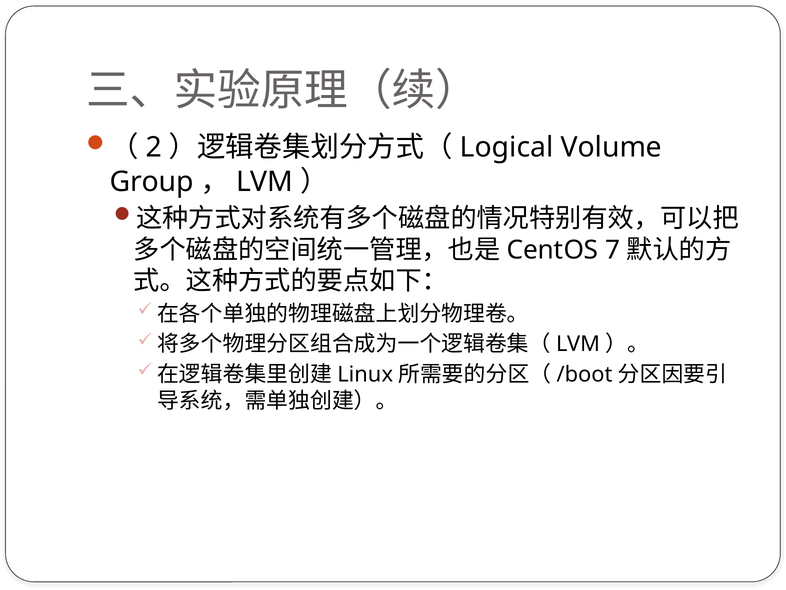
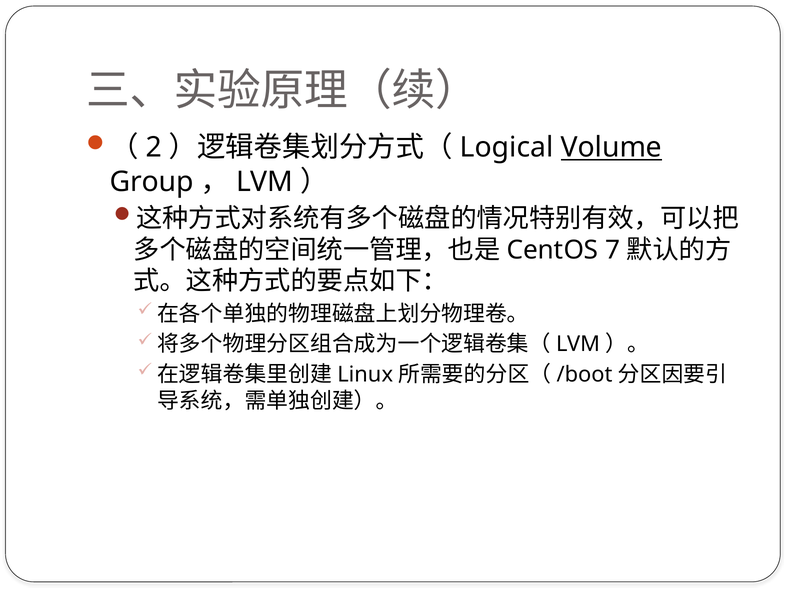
Volume underline: none -> present
